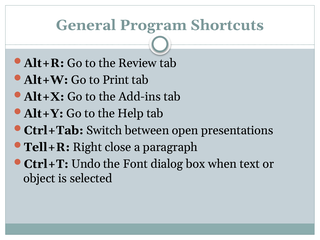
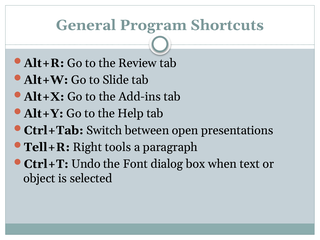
Print: Print -> Slide
close: close -> tools
